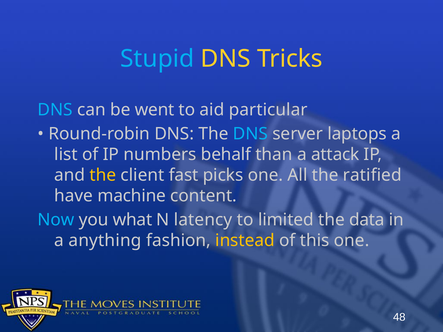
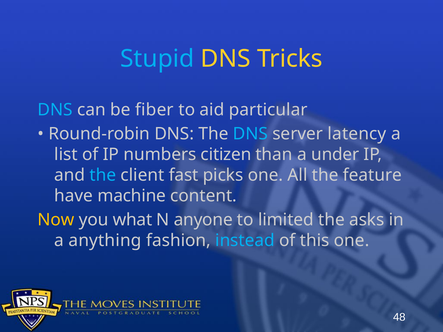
went: went -> fiber
laptops: laptops -> latency
behalf: behalf -> citizen
attack: attack -> under
the at (103, 175) colour: yellow -> light blue
ratified: ratified -> feature
Now colour: light blue -> yellow
latency: latency -> anyone
data: data -> asks
instead colour: yellow -> light blue
